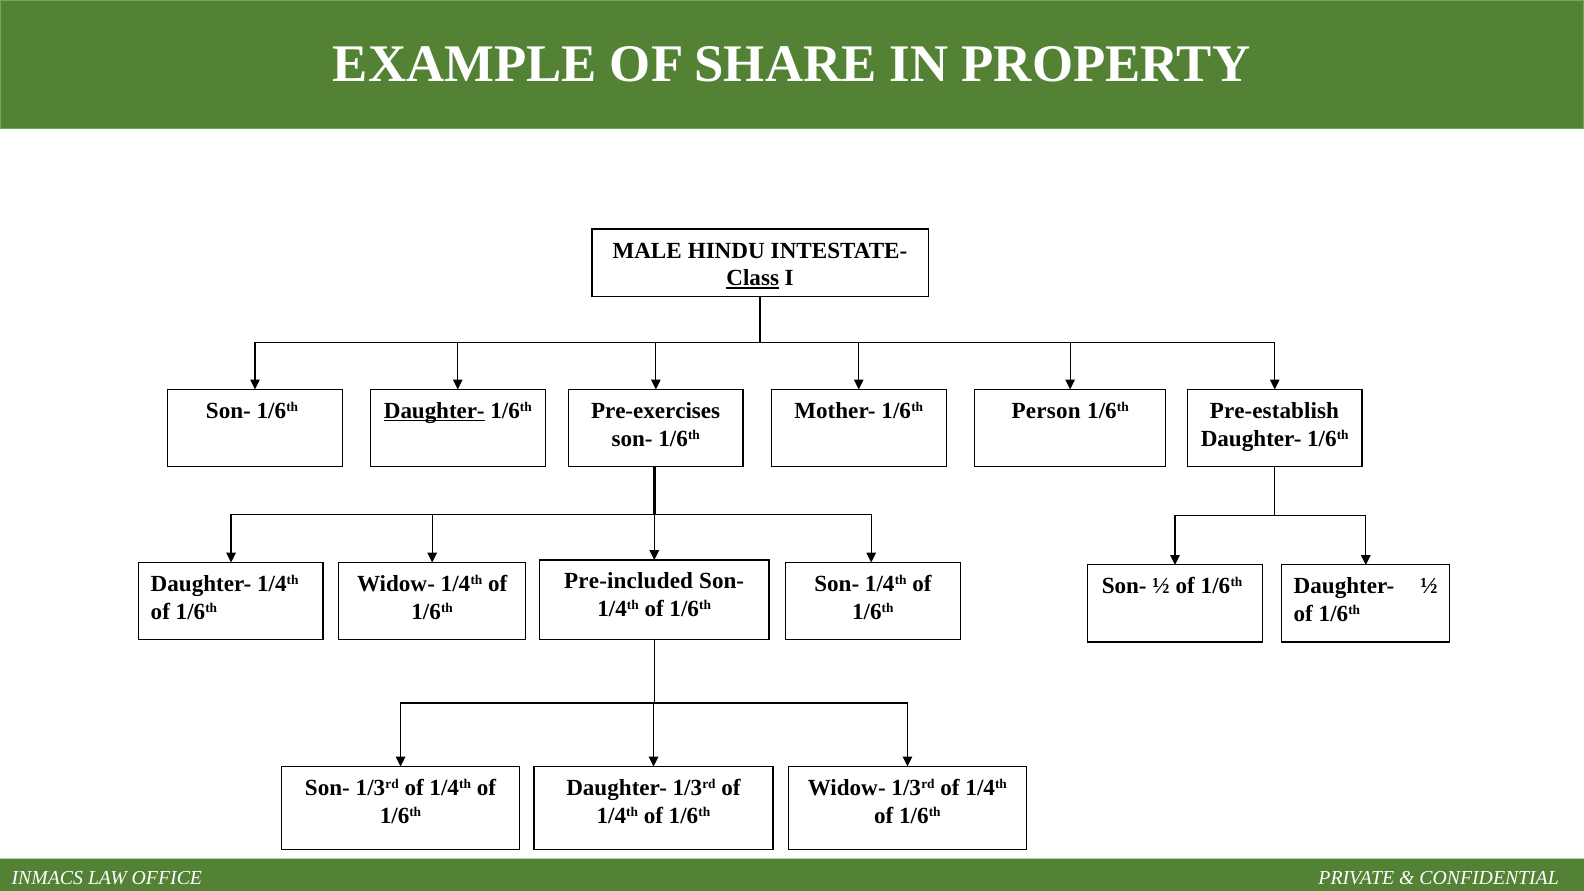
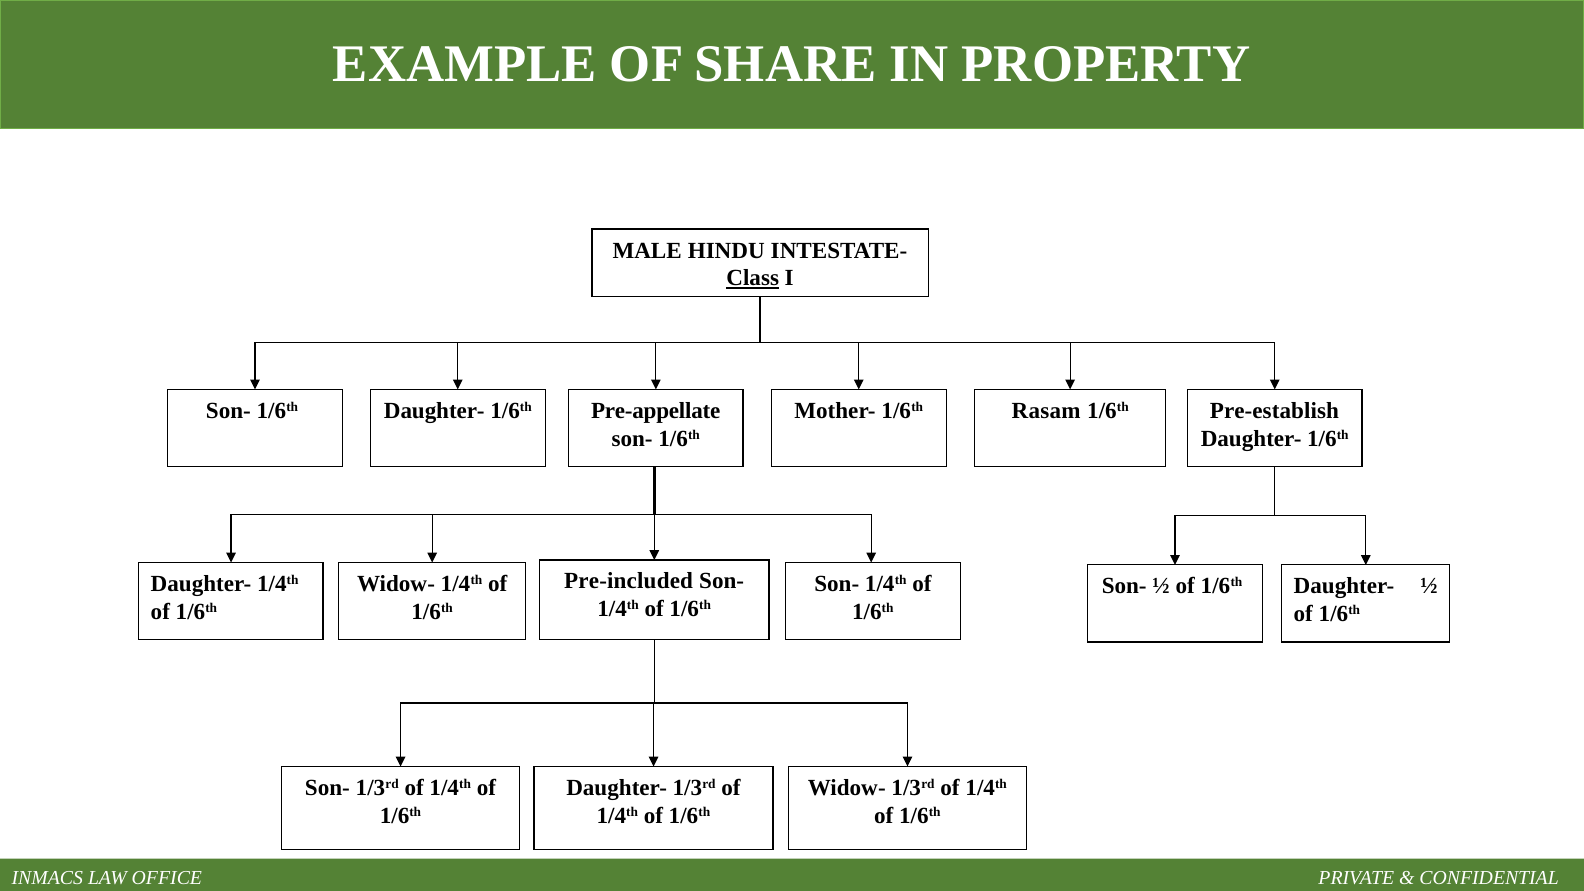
Daughter- at (434, 411) underline: present -> none
Pre-exercises: Pre-exercises -> Pre-appellate
Person: Person -> Rasam
